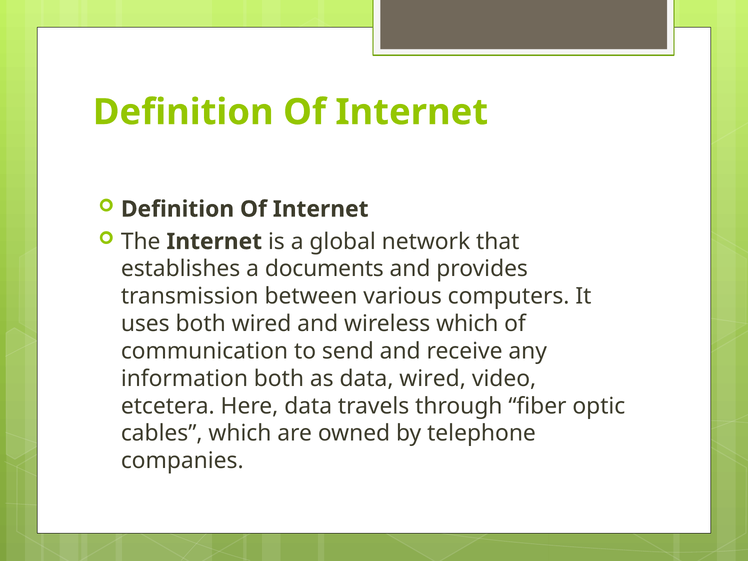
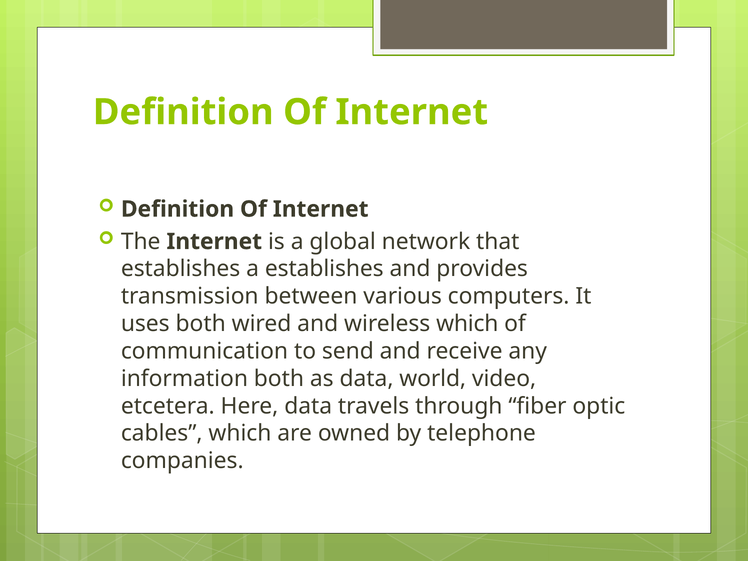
a documents: documents -> establishes
data wired: wired -> world
